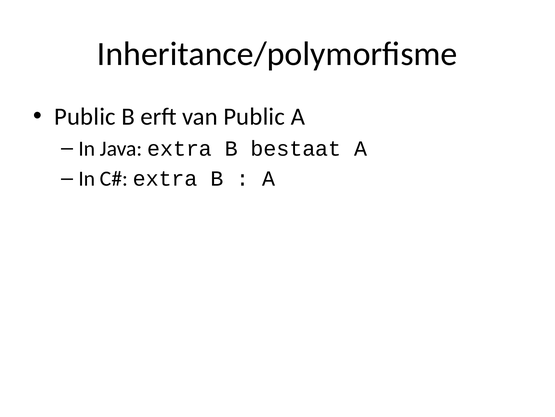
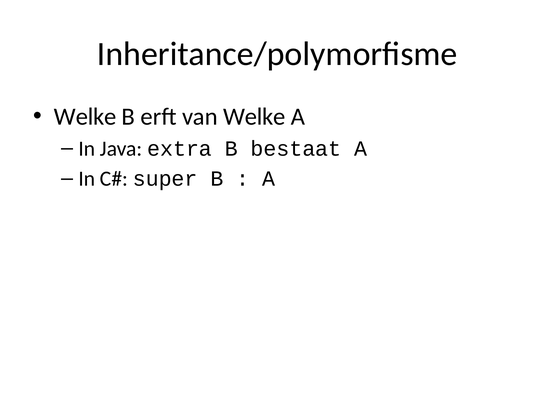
Public at (85, 116): Public -> Welke
van Public: Public -> Welke
extra at (165, 179): extra -> super
